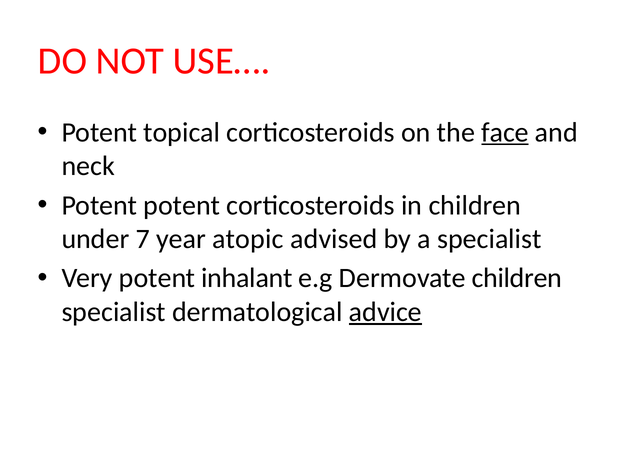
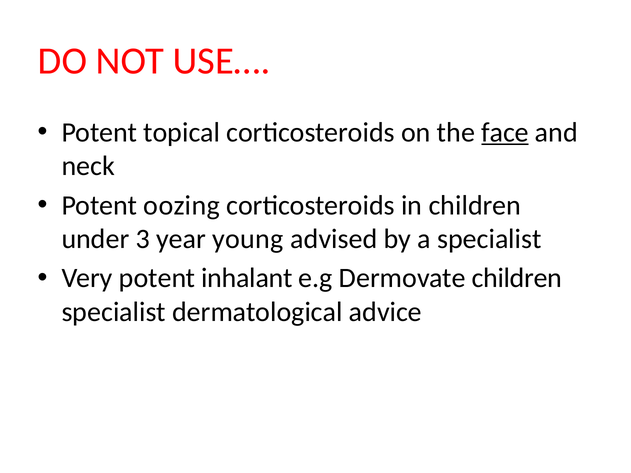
Potent potent: potent -> oozing
7: 7 -> 3
atopic: atopic -> young
advice underline: present -> none
